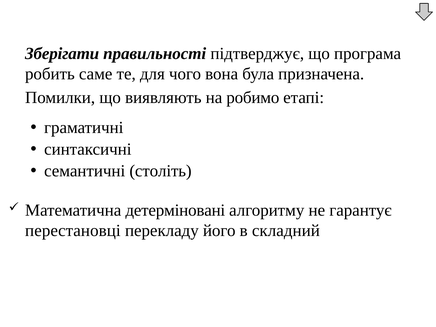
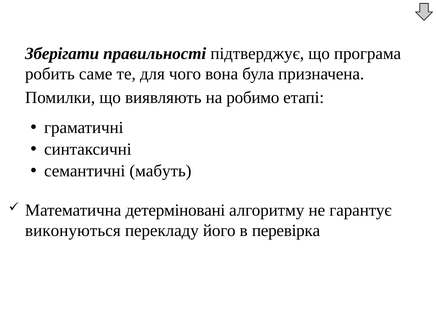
століть: століть -> мабуть
перестановці: перестановці -> виконуються
складний: складний -> перевірка
